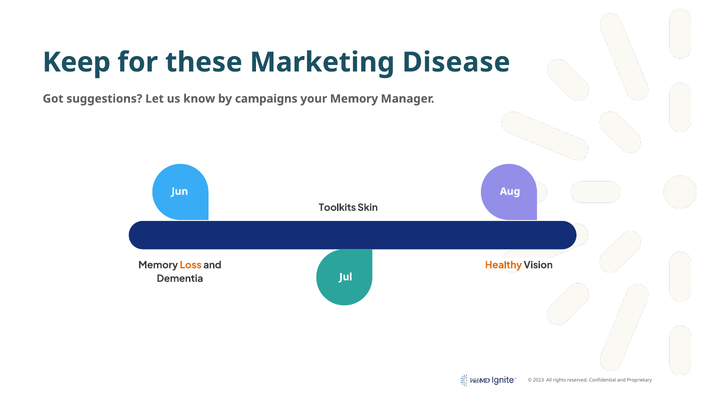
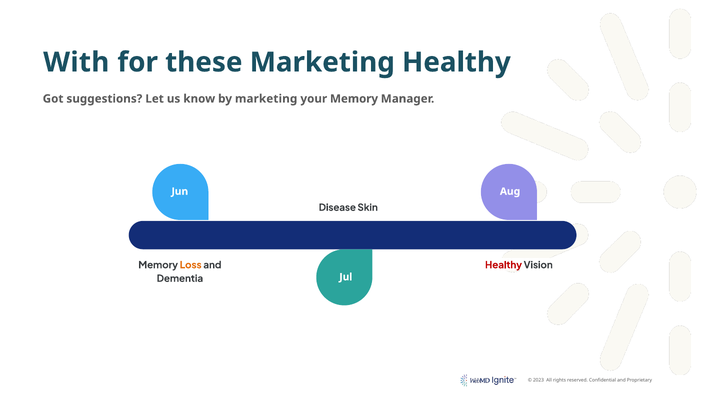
Keep: Keep -> With
Marketing Disease: Disease -> Healthy
by campaigns: campaigns -> marketing
Toolkits: Toolkits -> Disease
Healthy at (504, 265) colour: orange -> red
